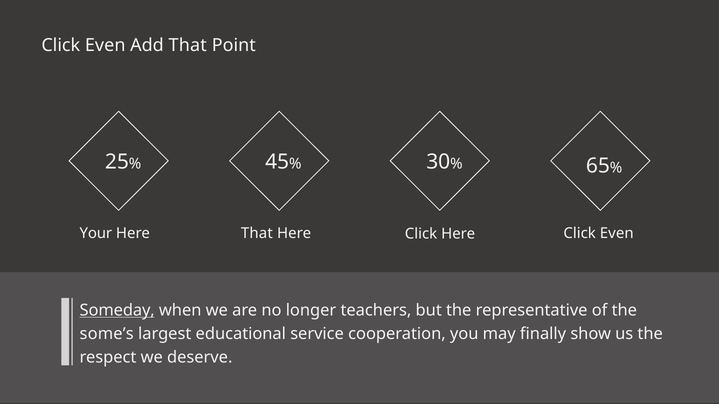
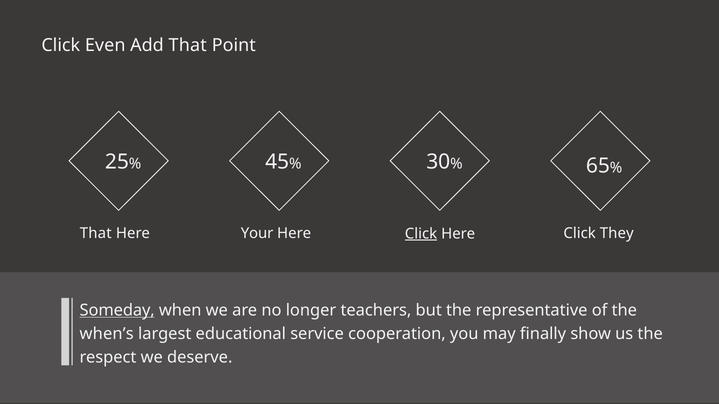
Your at (96, 233): Your -> That
Here That: That -> Your
Click at (421, 234) underline: none -> present
Here Click Even: Even -> They
some’s: some’s -> when’s
